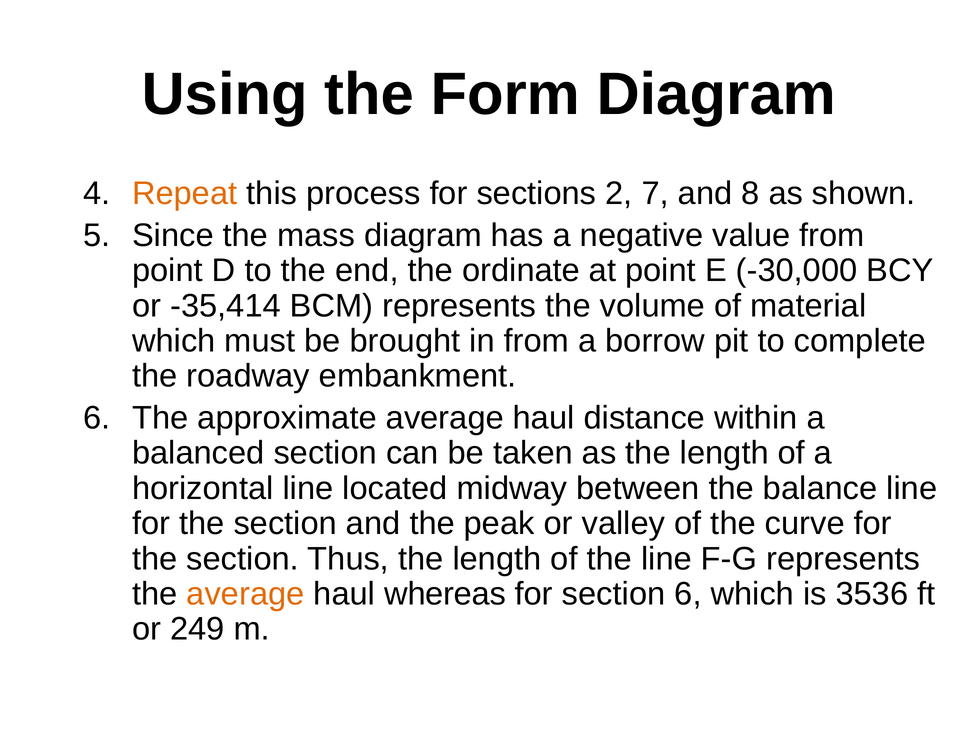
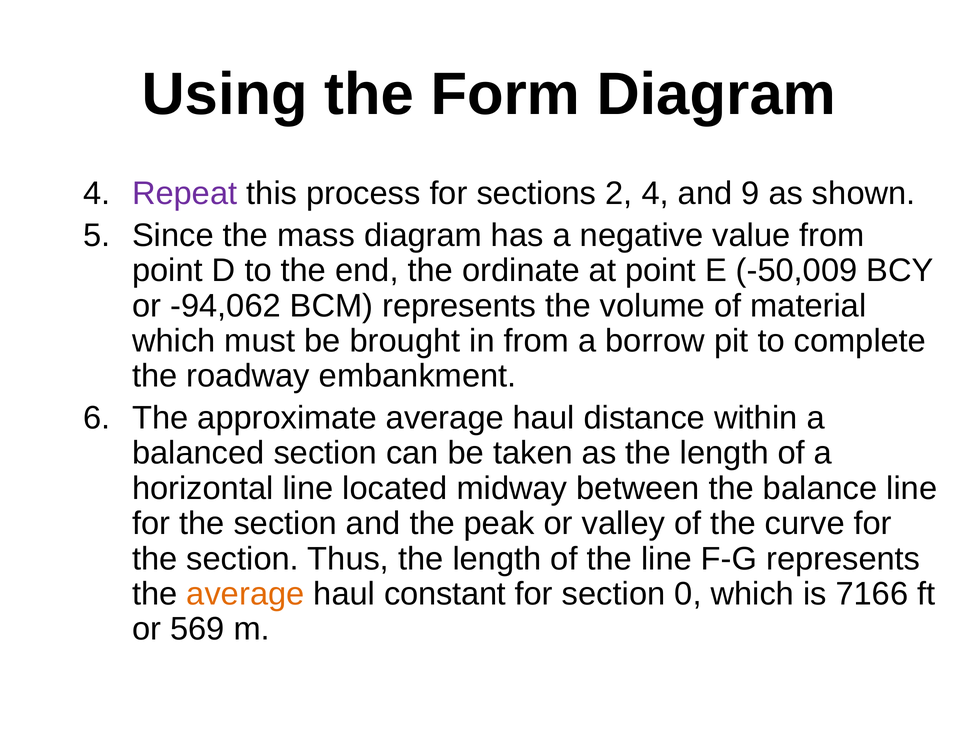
Repeat colour: orange -> purple
2 7: 7 -> 4
8: 8 -> 9
-30,000: -30,000 -> -50,009
-35,414: -35,414 -> -94,062
whereas: whereas -> constant
section 6: 6 -> 0
3536: 3536 -> 7166
249: 249 -> 569
